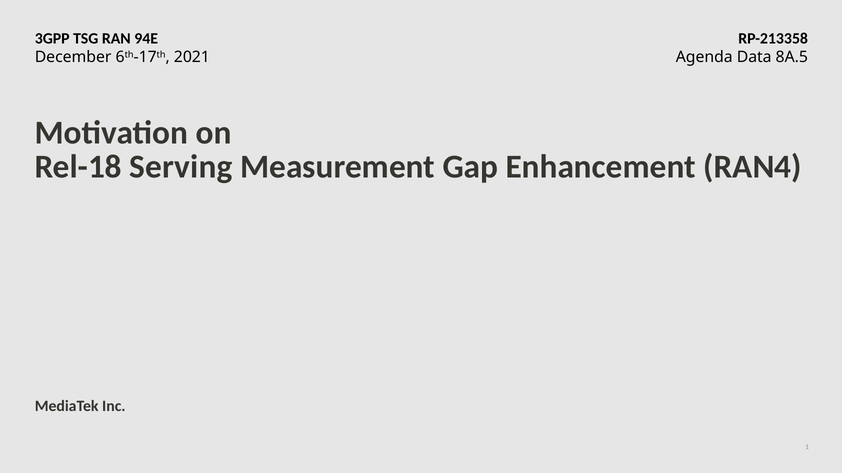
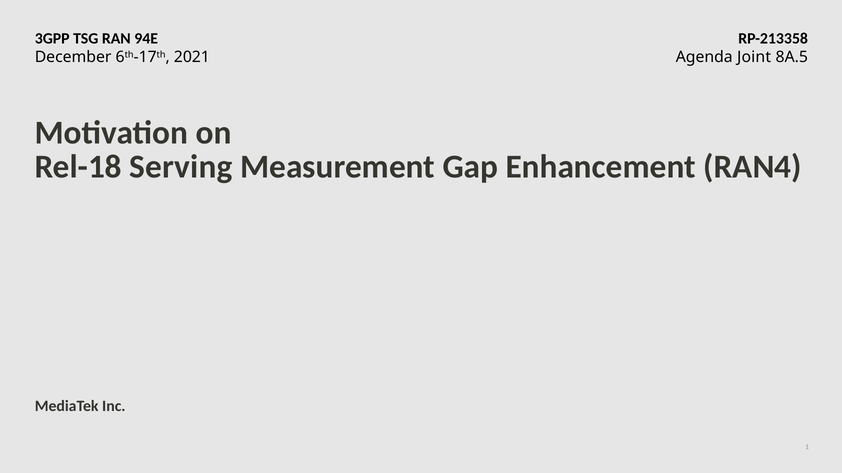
Data: Data -> Joint
